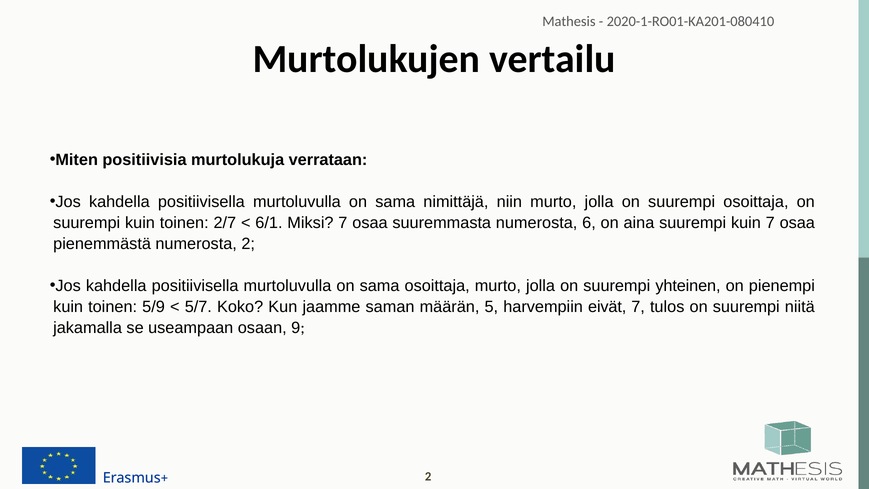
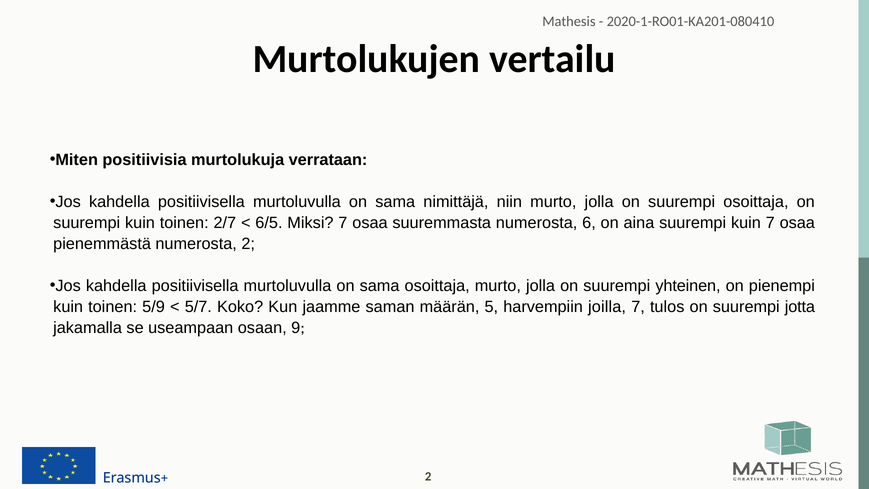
6/1: 6/1 -> 6/5
eivät: eivät -> joilla
niitä: niitä -> jotta
